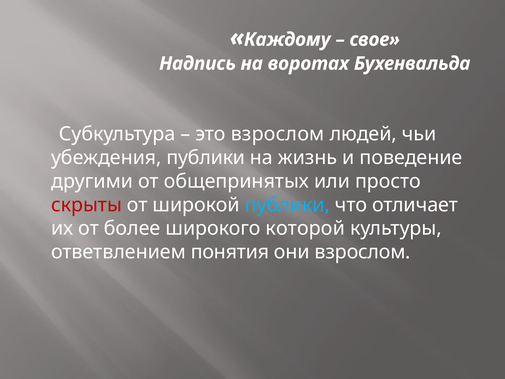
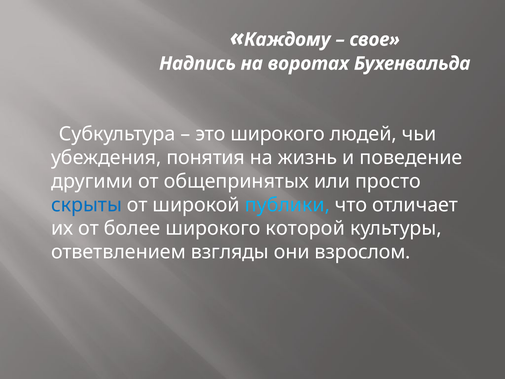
это взрослом: взрослом -> широкого
убеждения публики: публики -> понятия
скрыты colour: red -> blue
понятия: понятия -> взгляды
